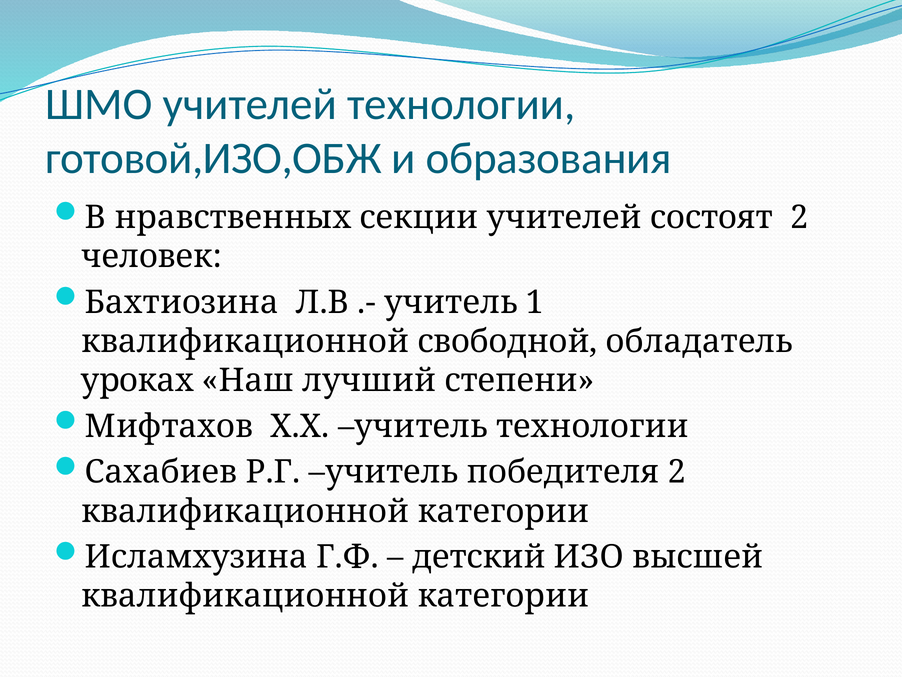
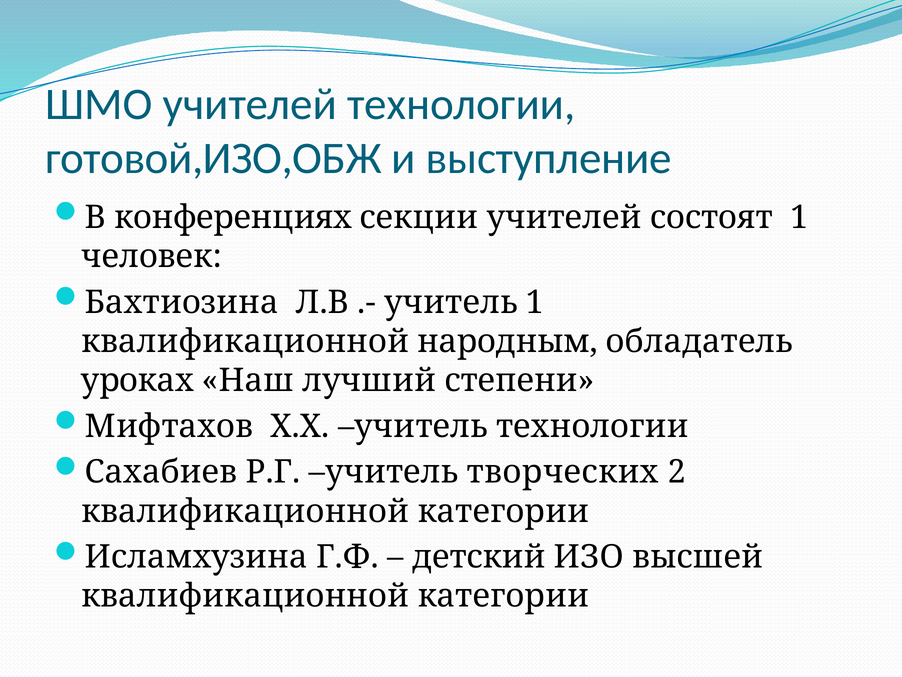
образования: образования -> выступление
нравственных: нравственных -> конференциях
состоят 2: 2 -> 1
свободной: свободной -> народным
победителя: победителя -> творческих
